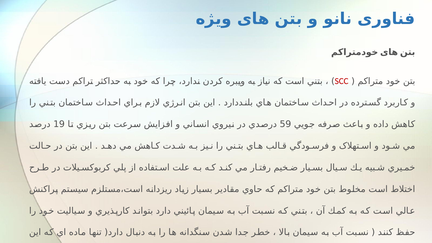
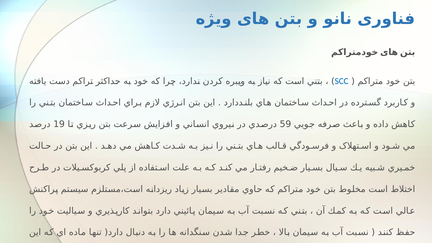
SCC colour: red -> blue
